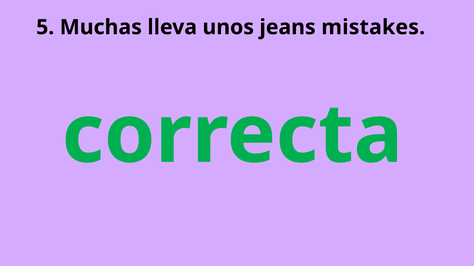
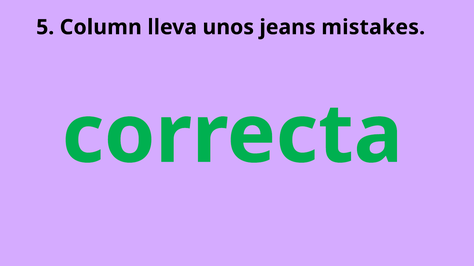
Muchas: Muchas -> Column
